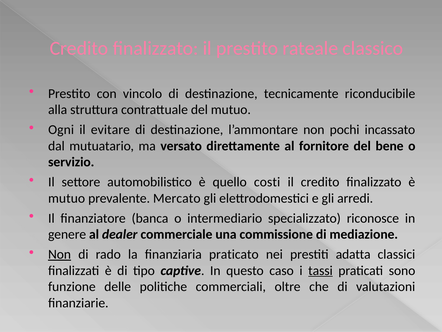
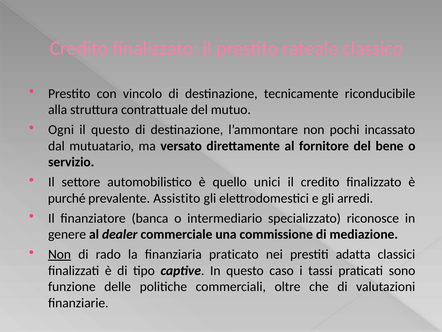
il evitare: evitare -> questo
costi: costi -> unici
mutuo at (67, 198): mutuo -> purché
Mercato: Mercato -> Assistito
tassi underline: present -> none
